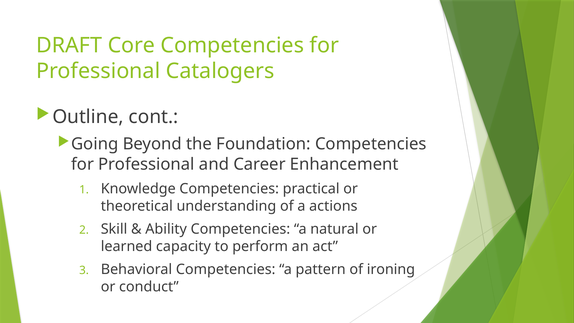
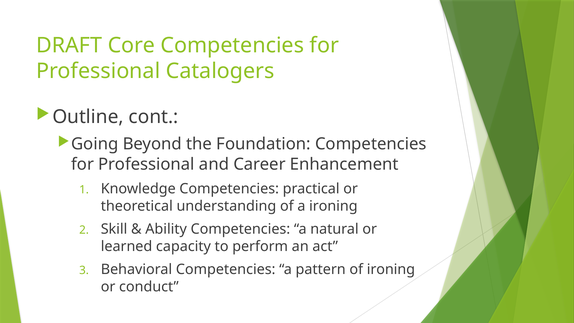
a actions: actions -> ironing
